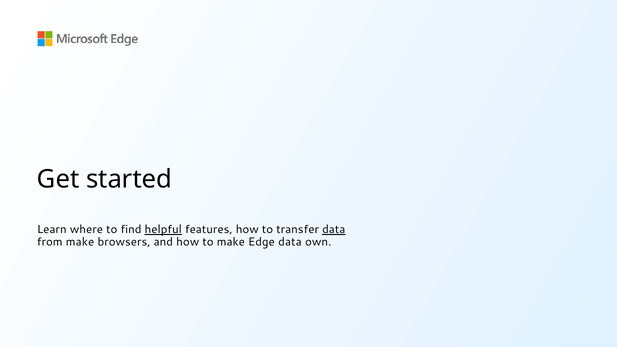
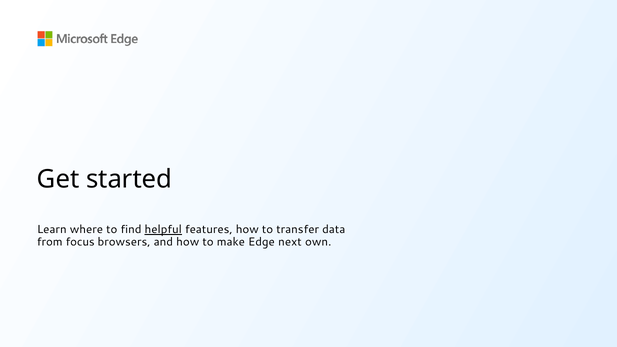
data at (334, 230) underline: present -> none
from make: make -> focus
Edge data: data -> next
